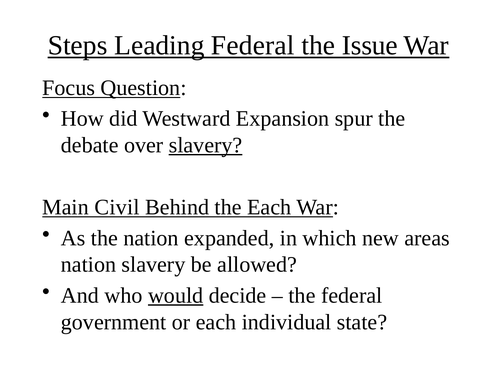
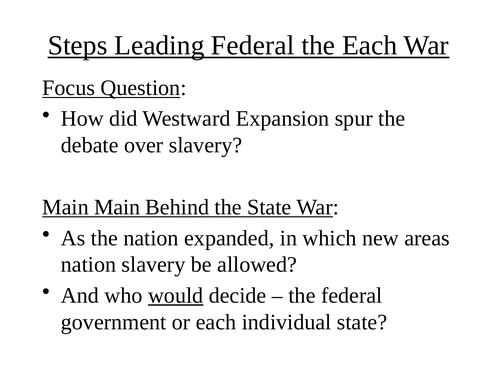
the Issue: Issue -> Each
slavery at (206, 145) underline: present -> none
Main Civil: Civil -> Main
the Each: Each -> State
